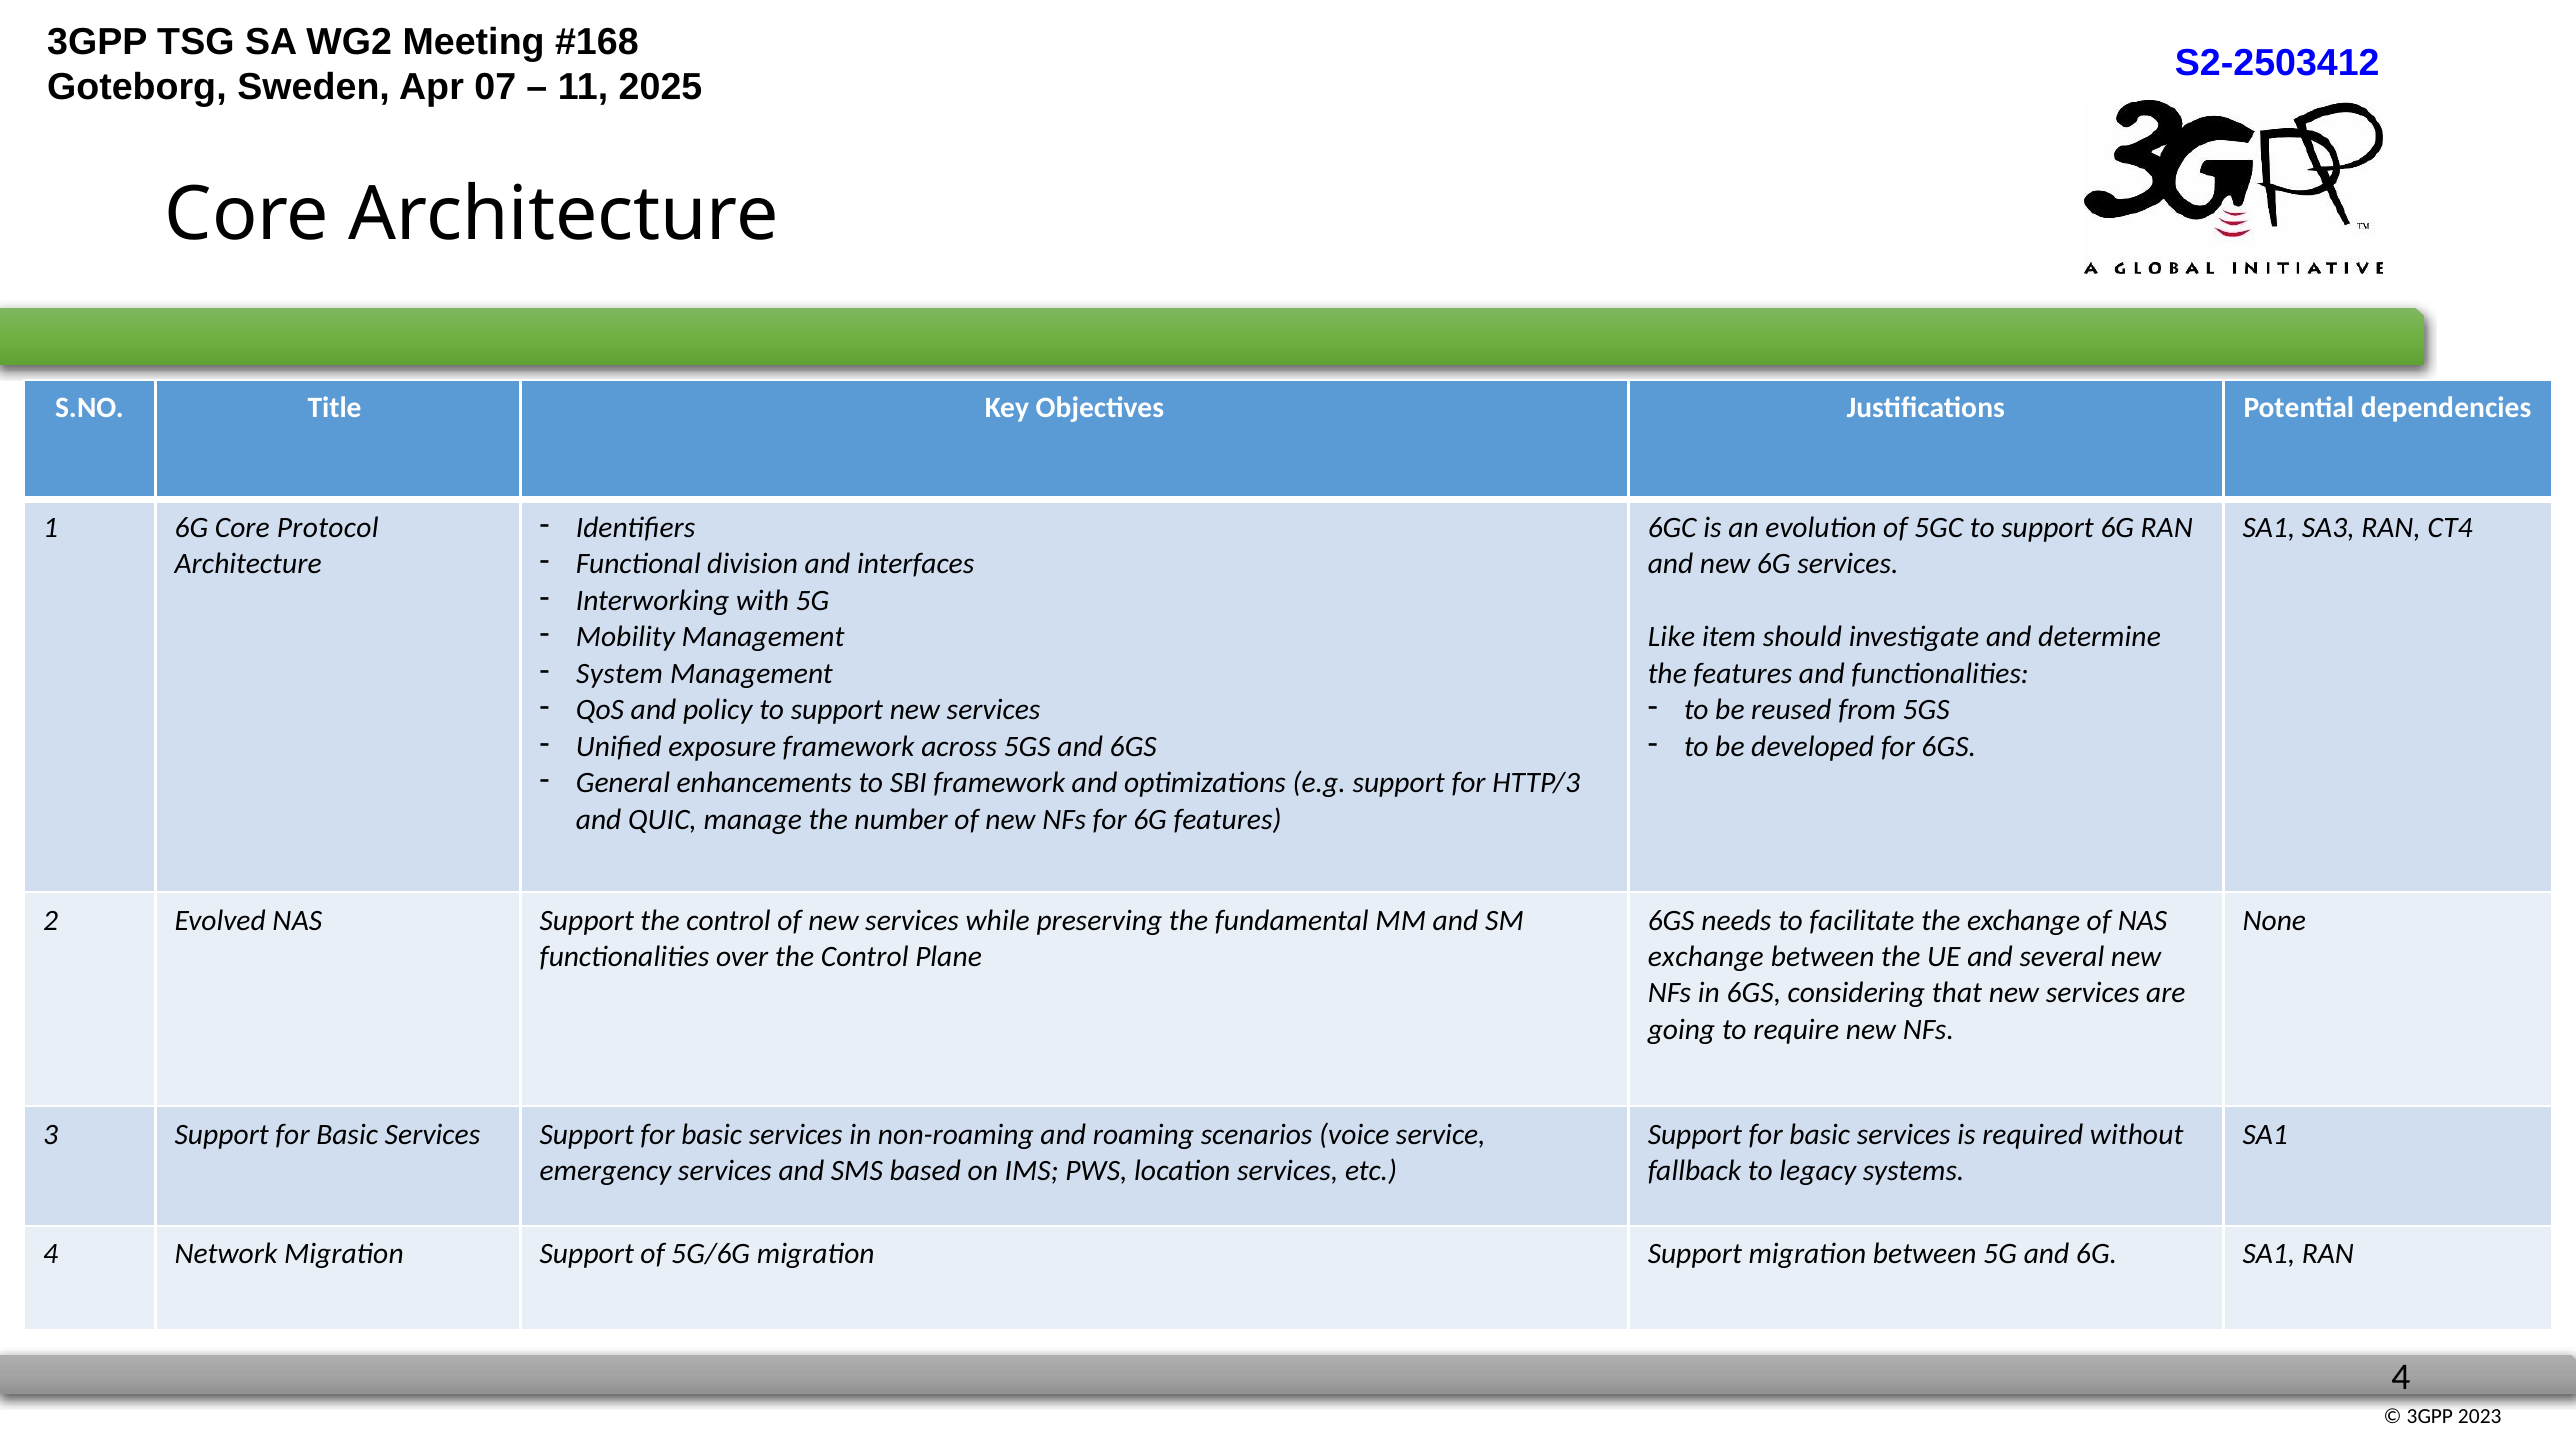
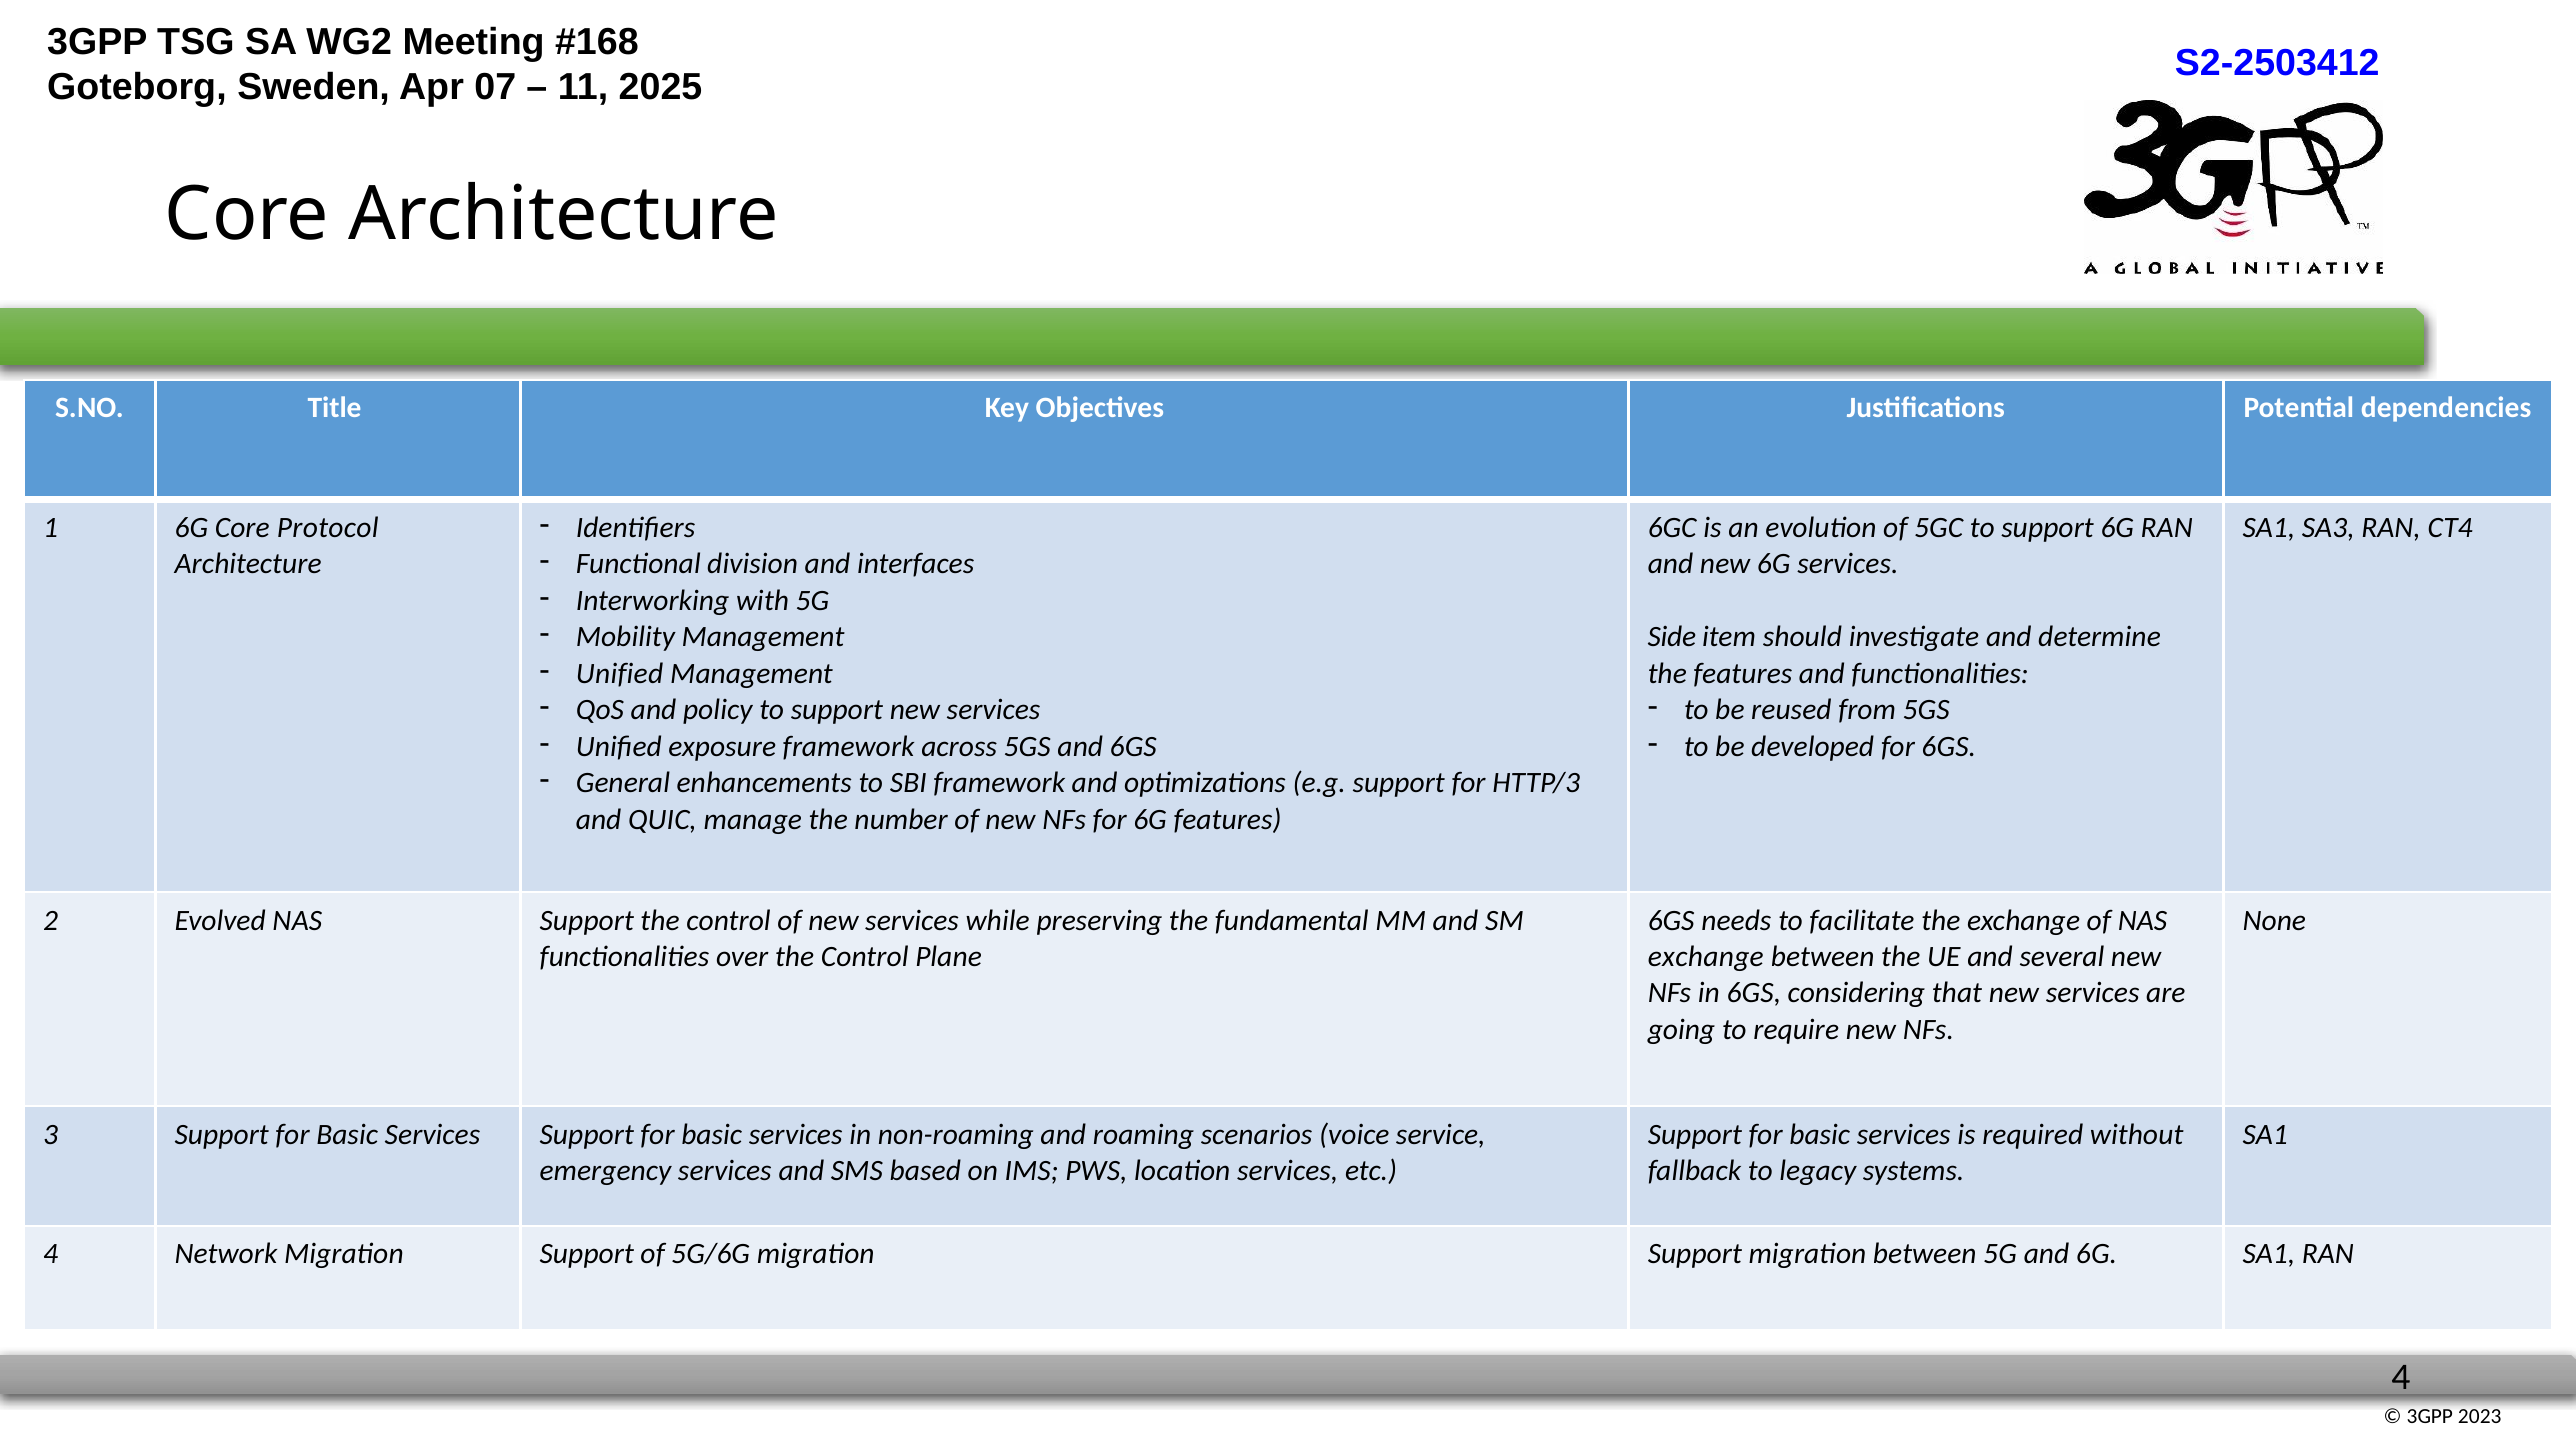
Like: Like -> Side
System at (620, 674): System -> Unified
